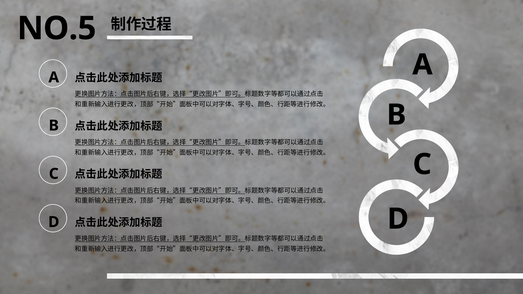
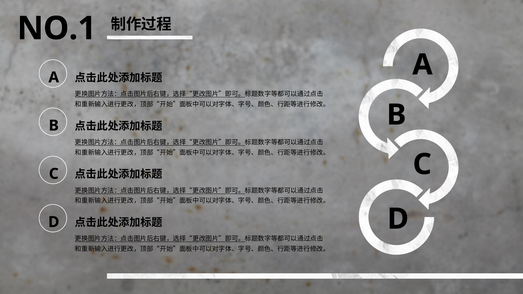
NO.5: NO.5 -> NO.1
